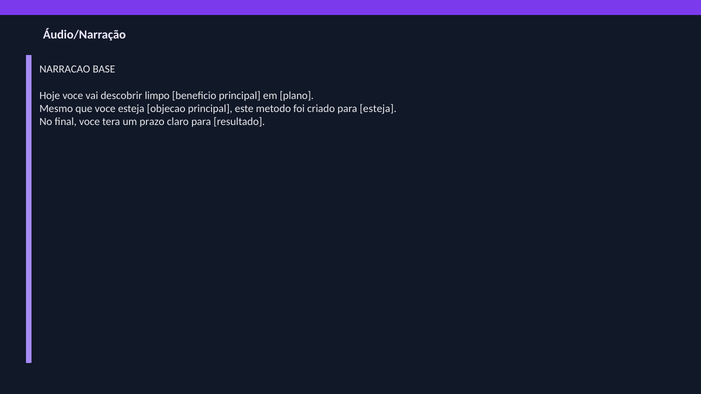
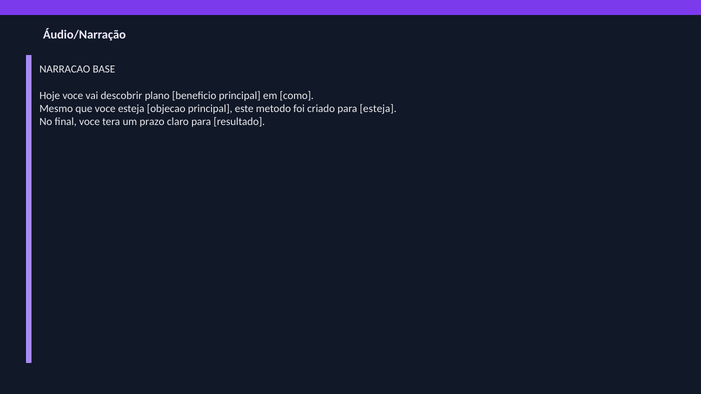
limpo: limpo -> plano
plano: plano -> como
